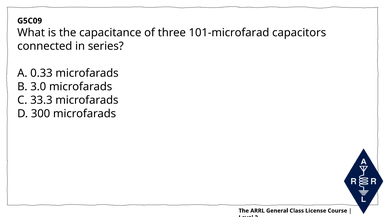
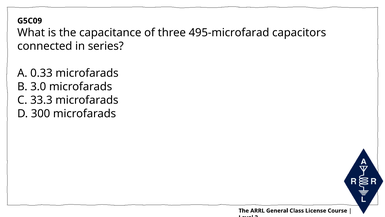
101-microfarad: 101-microfarad -> 495-microfarad
